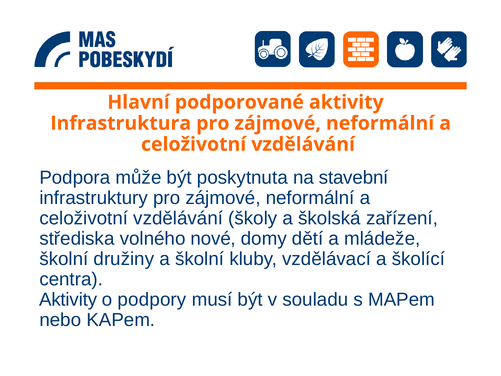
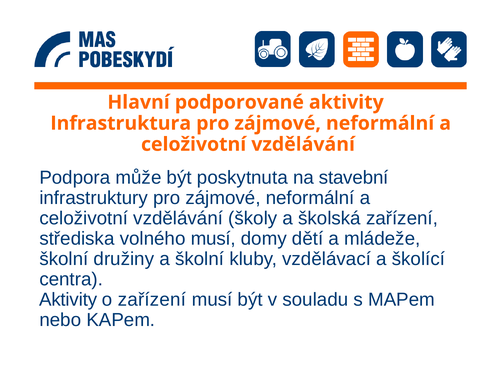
volného nové: nové -> musí
o podpory: podpory -> zařízení
